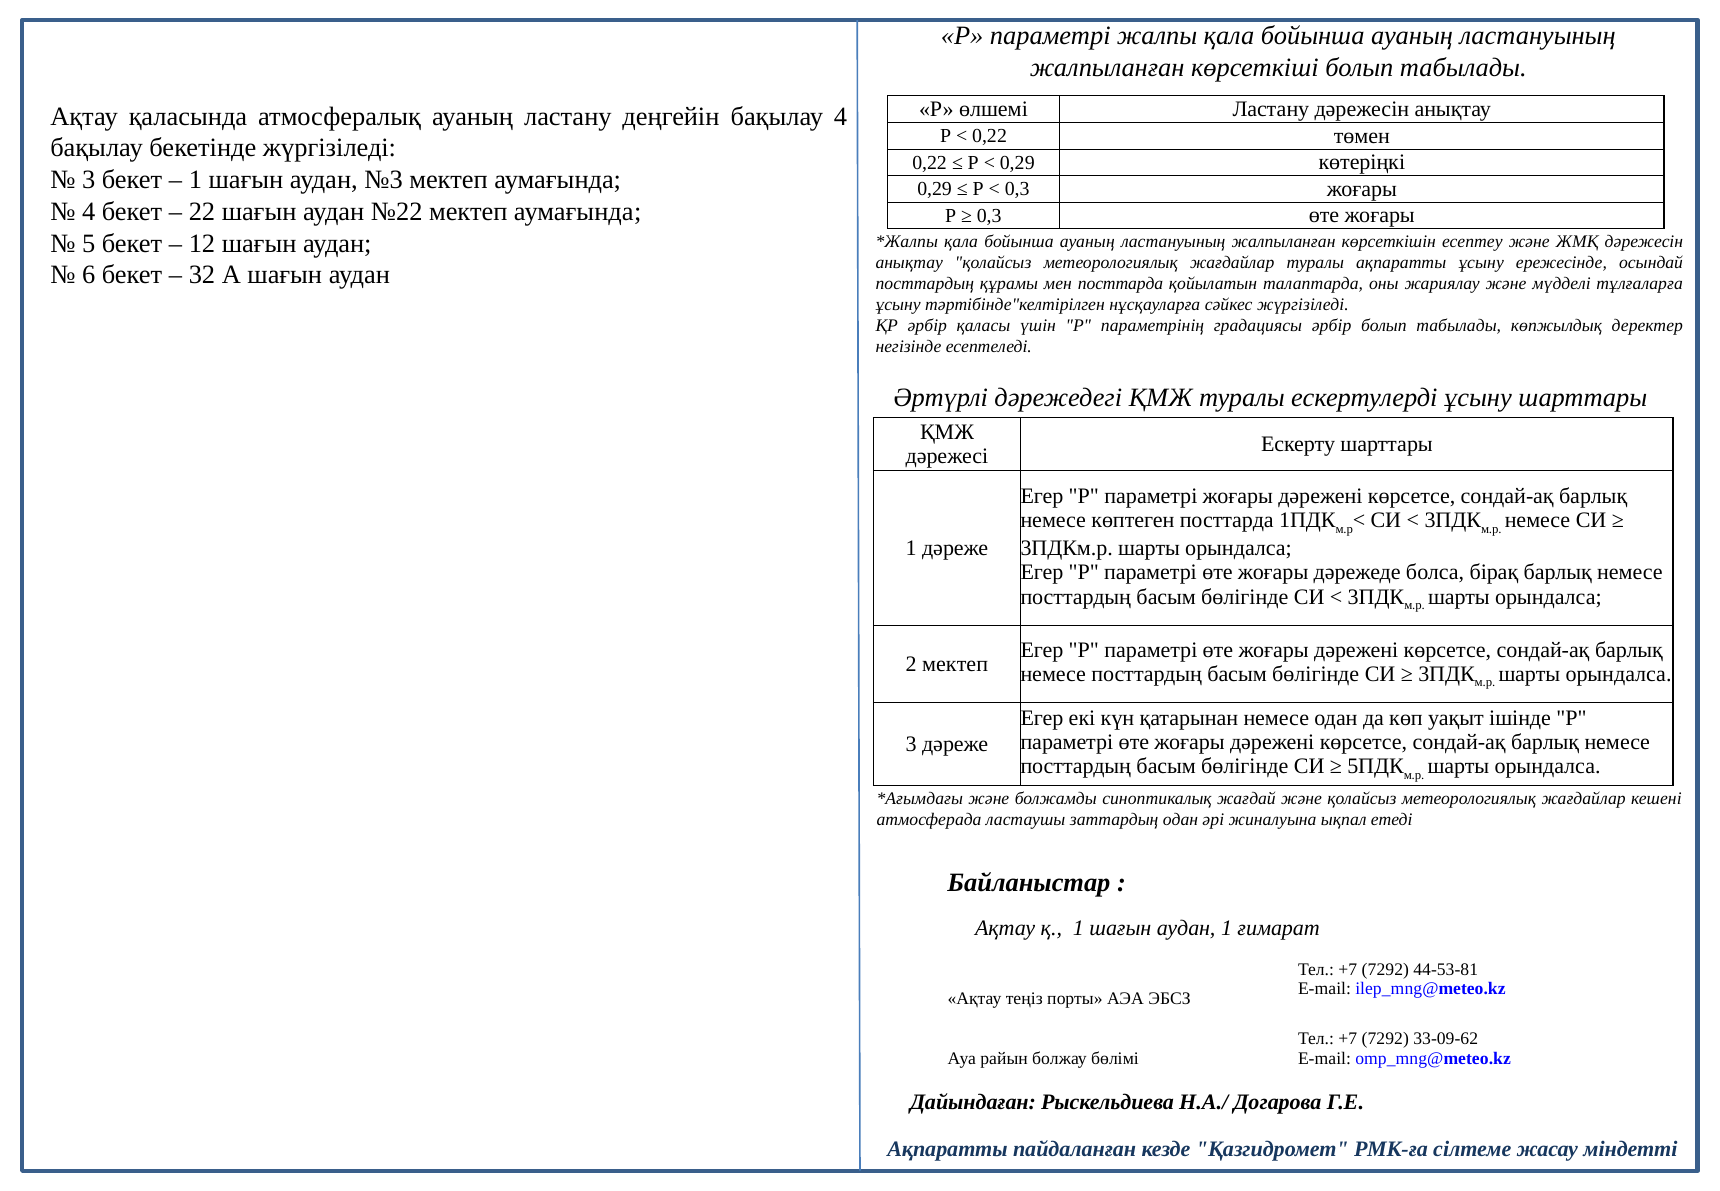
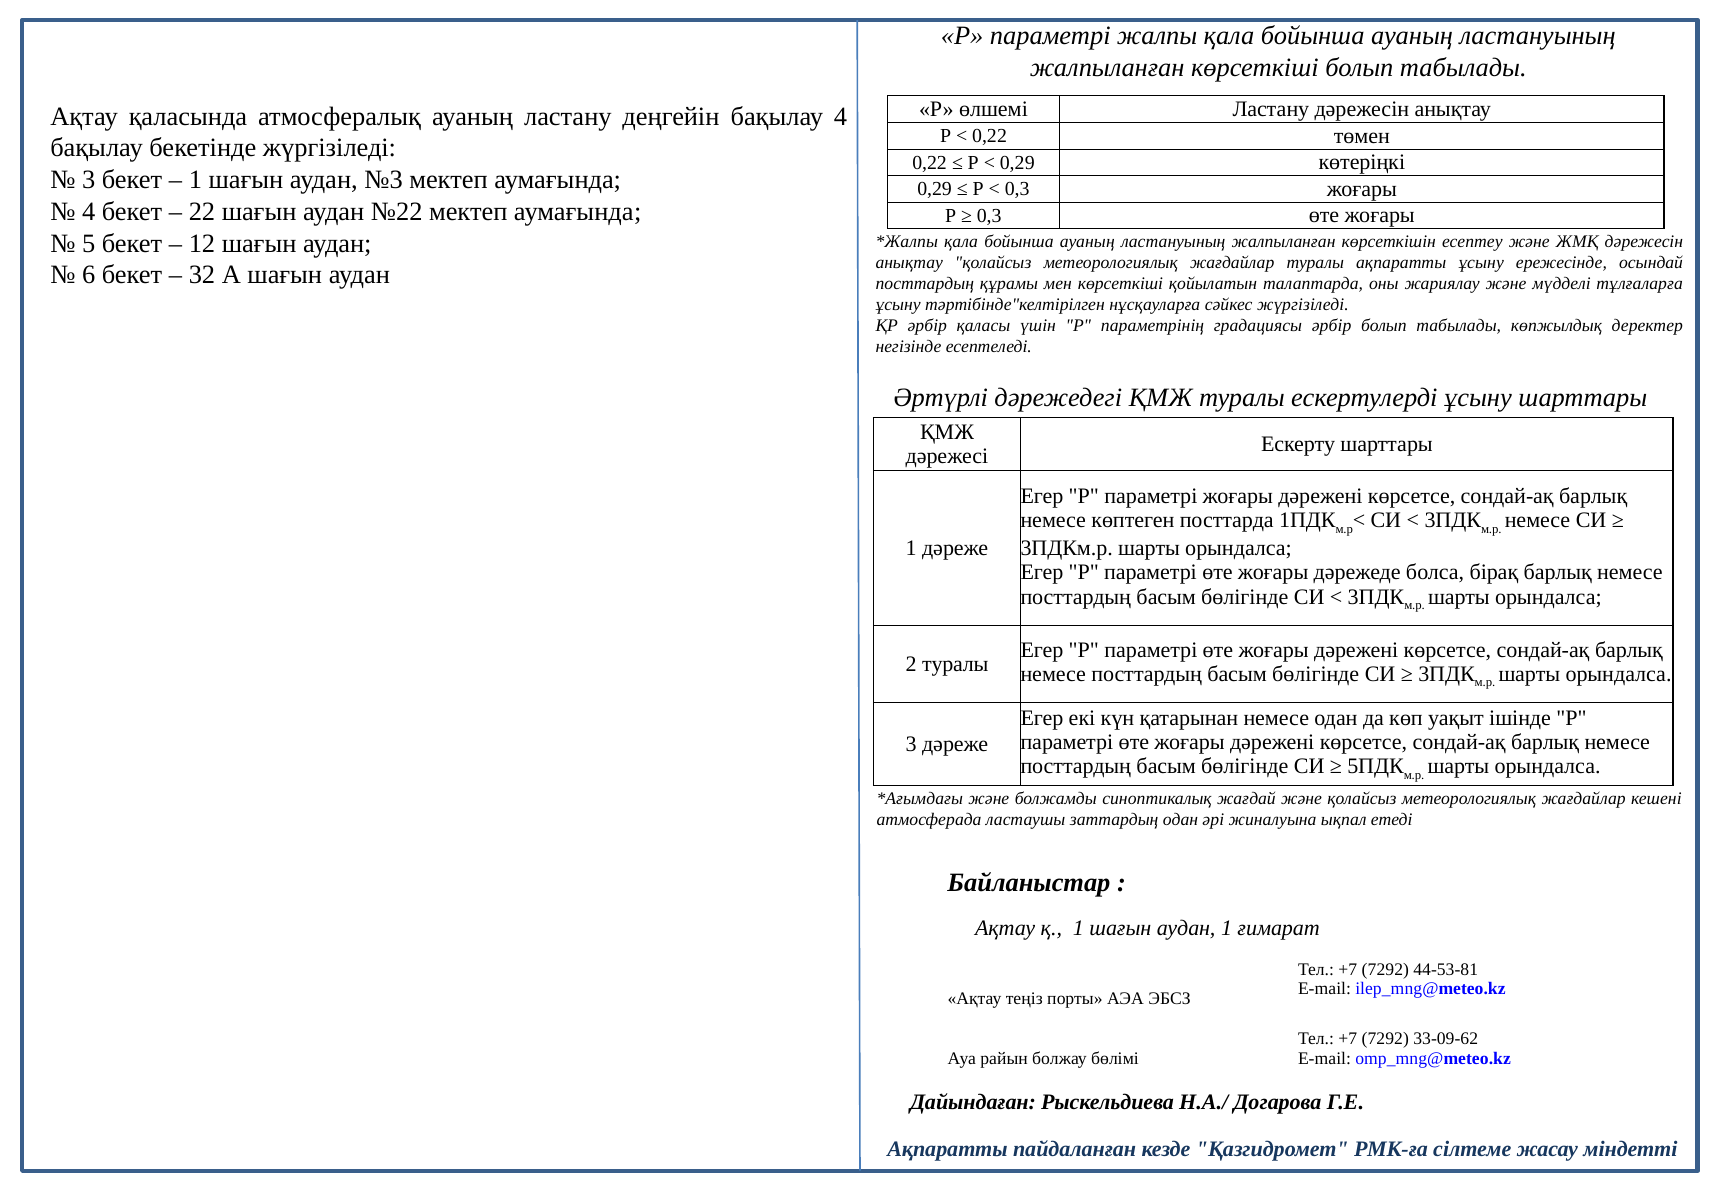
мен посттарда: посттарда -> көрсеткіші
2 мектеп: мектеп -> туралы
